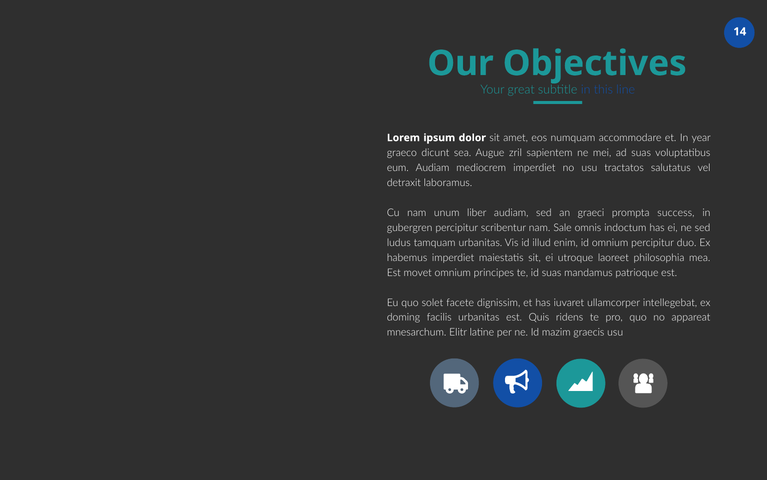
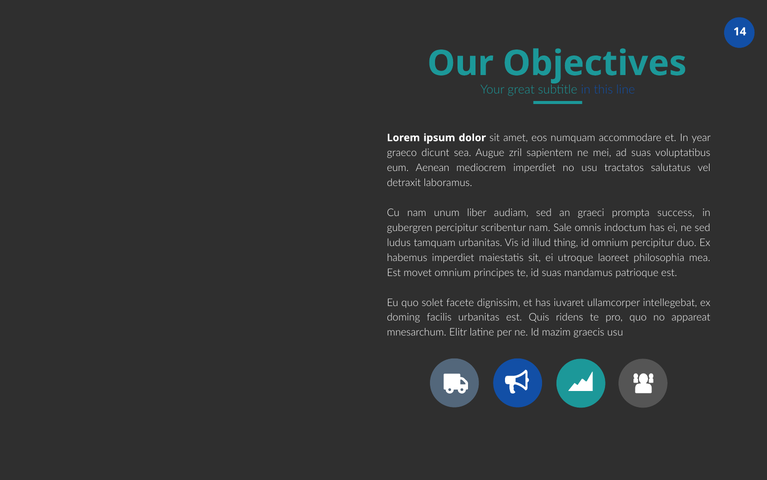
eum Audiam: Audiam -> Aenean
enim: enim -> thing
